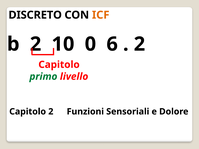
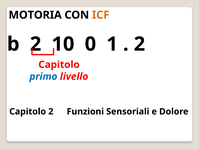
DISCRETO: DISCRETO -> MOTORIA
6: 6 -> 1
primo colour: green -> blue
